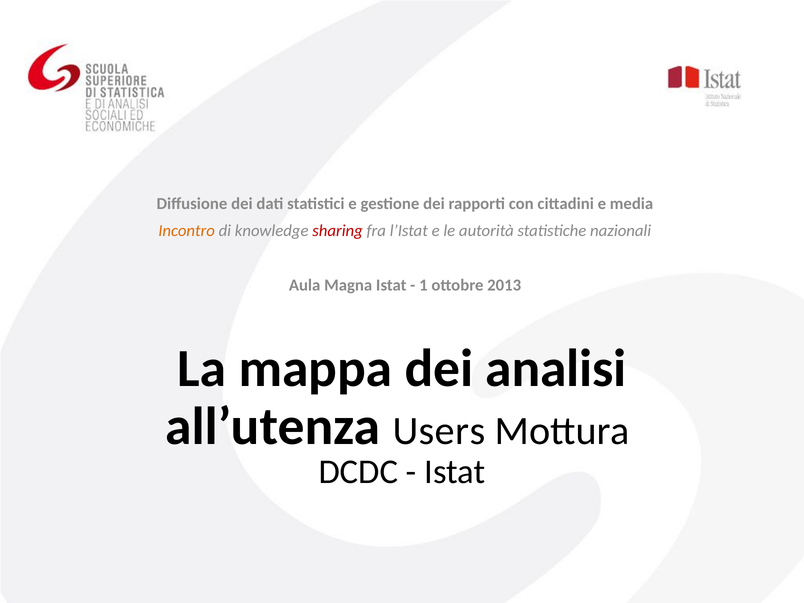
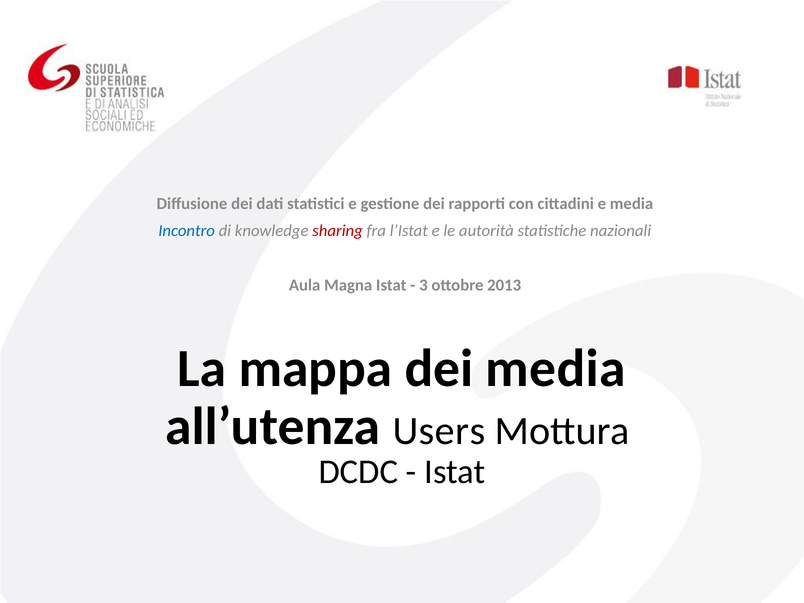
Incontro colour: orange -> blue
1: 1 -> 3
dei analisi: analisi -> media
